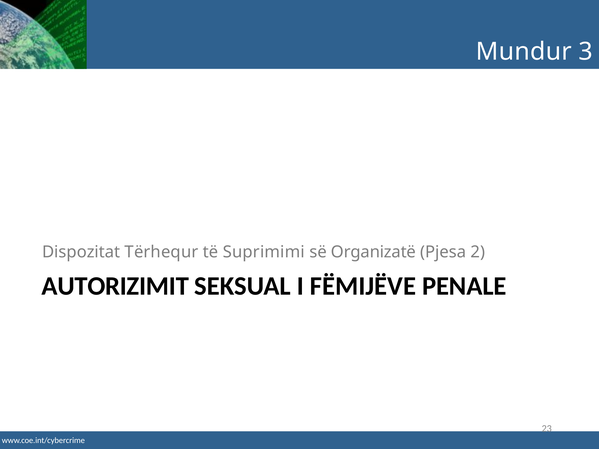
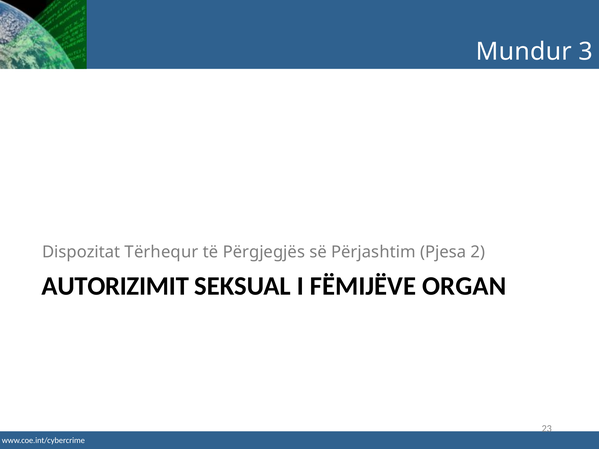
Suprimimi: Suprimimi -> Përgjegjës
Organizatë: Organizatë -> Përjashtim
PENALE: PENALE -> ORGAN
